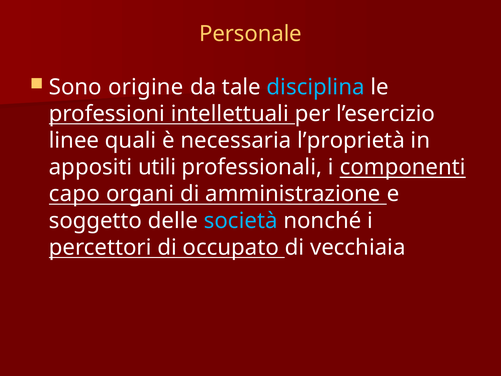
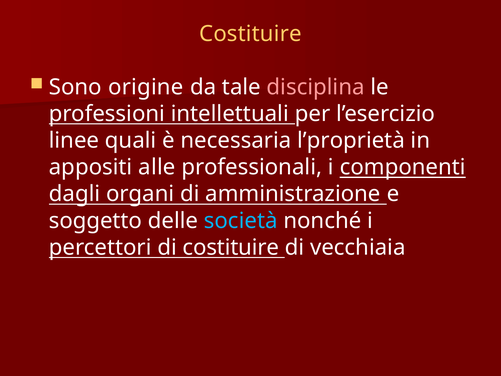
Personale at (250, 34): Personale -> Costituire
disciplina colour: light blue -> pink
utili: utili -> alle
capo: capo -> dagli
di occupato: occupato -> costituire
